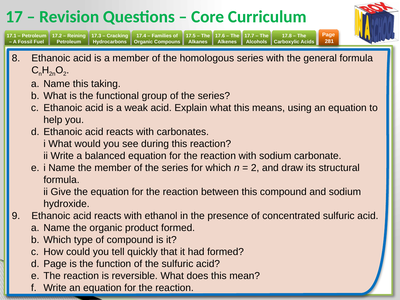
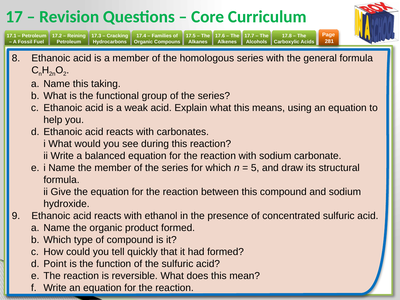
2 at (255, 168): 2 -> 5
Page at (55, 264): Page -> Point
